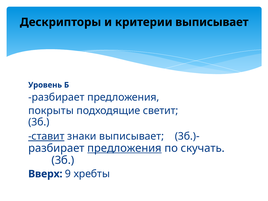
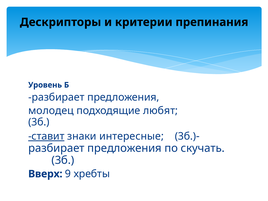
критерии выписывает: выписывает -> препинания
покрыты: покрыты -> молодец
светит: светит -> любят
знаки выписывает: выписывает -> интересные
предложения at (124, 148) underline: present -> none
